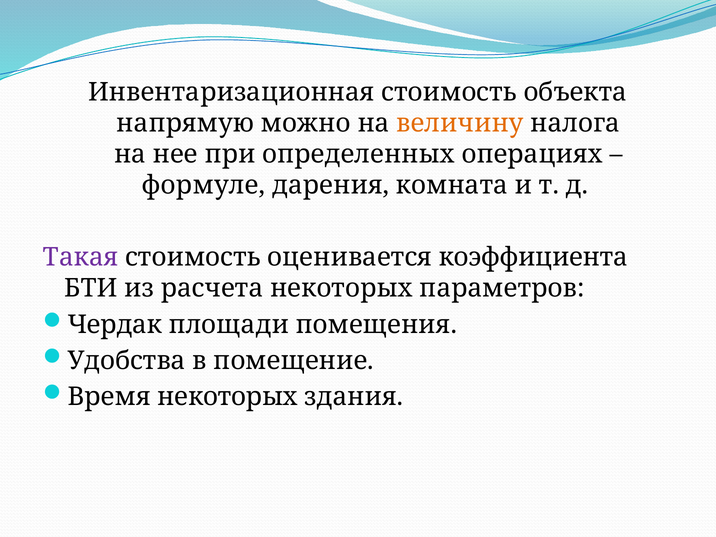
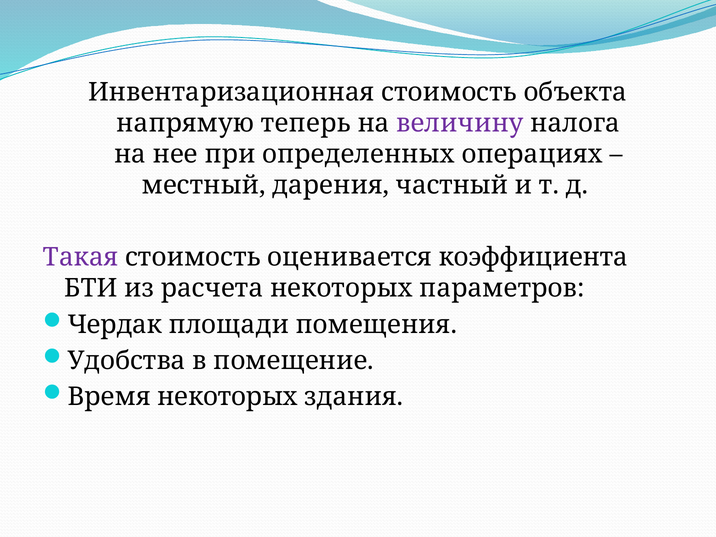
можно: можно -> теперь
величину colour: orange -> purple
формуле: формуле -> местный
комната: комната -> частный
